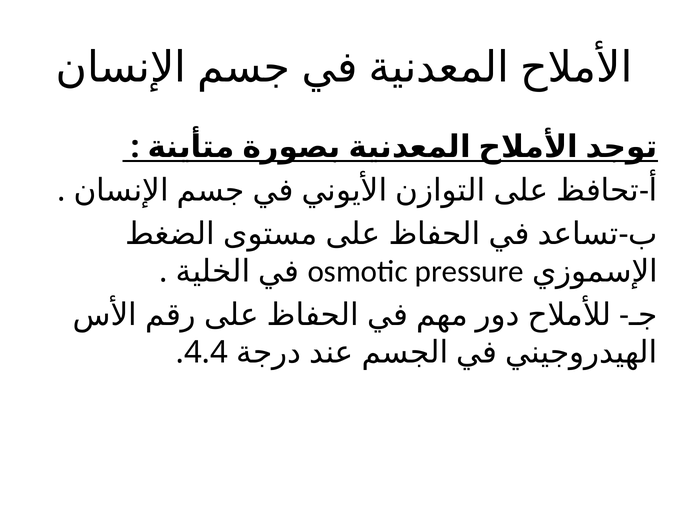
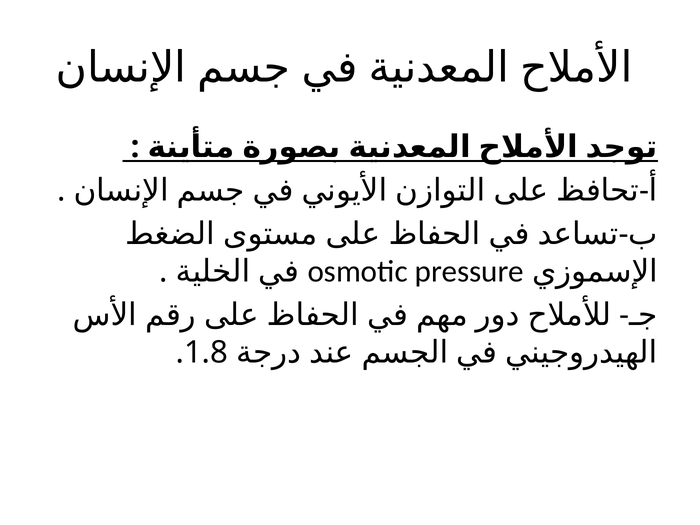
4.4: 4.4 -> 1.8
